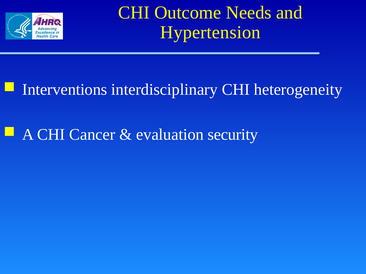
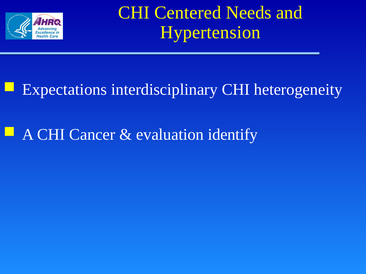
Outcome: Outcome -> Centered
Interventions: Interventions -> Expectations
security: security -> identify
